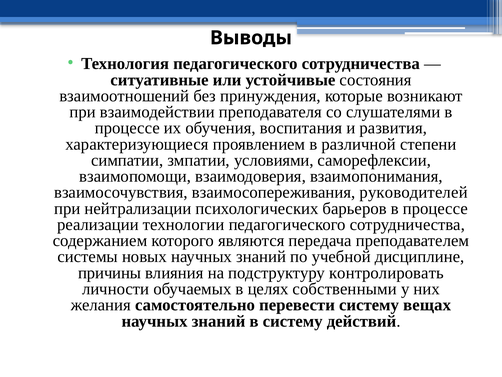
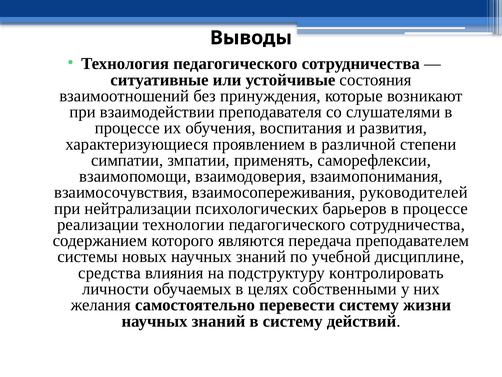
условиями: условиями -> применять
причины: причины -> средства
вещах: вещах -> жизни
